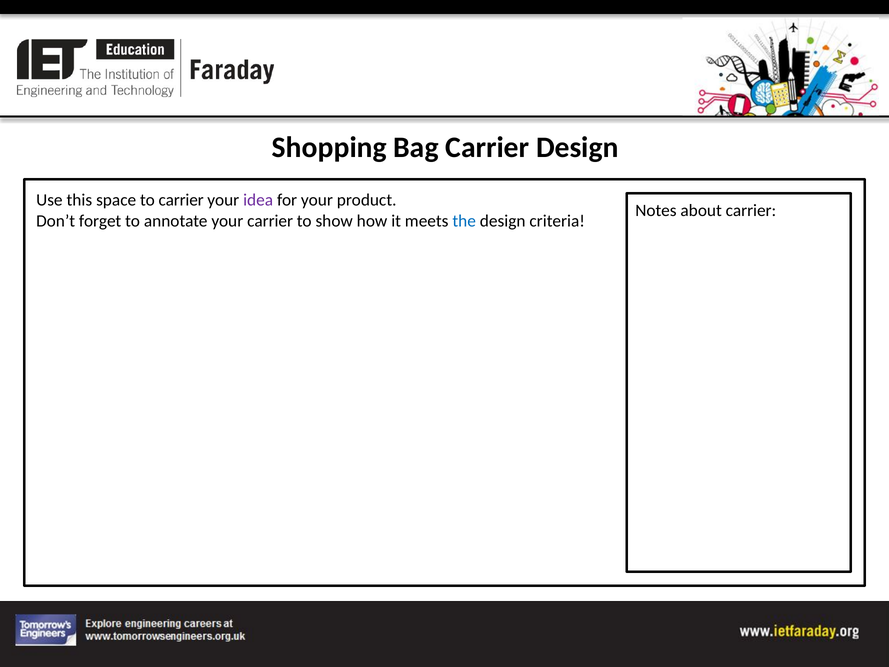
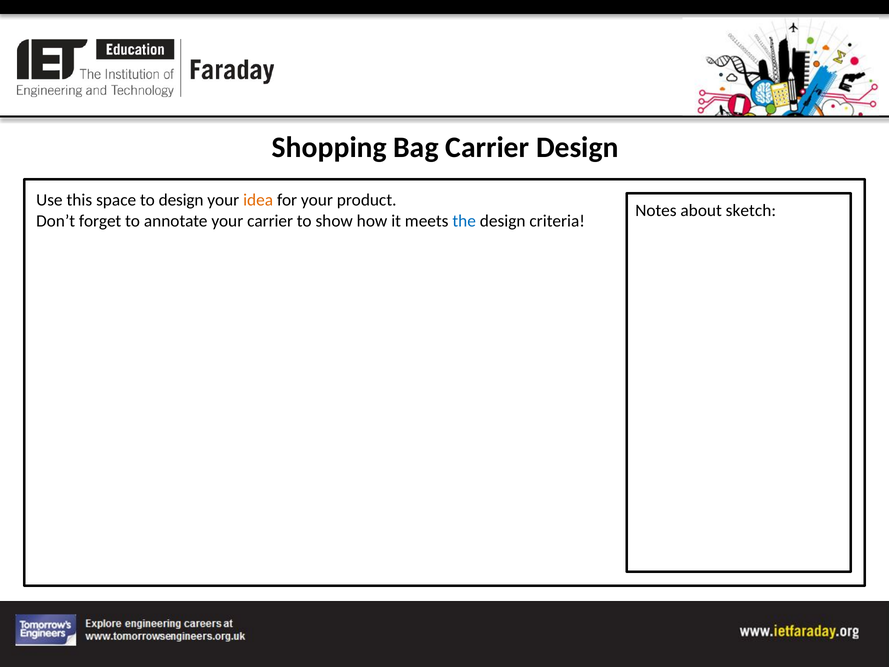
to carrier: carrier -> design
idea colour: purple -> orange
about carrier: carrier -> sketch
